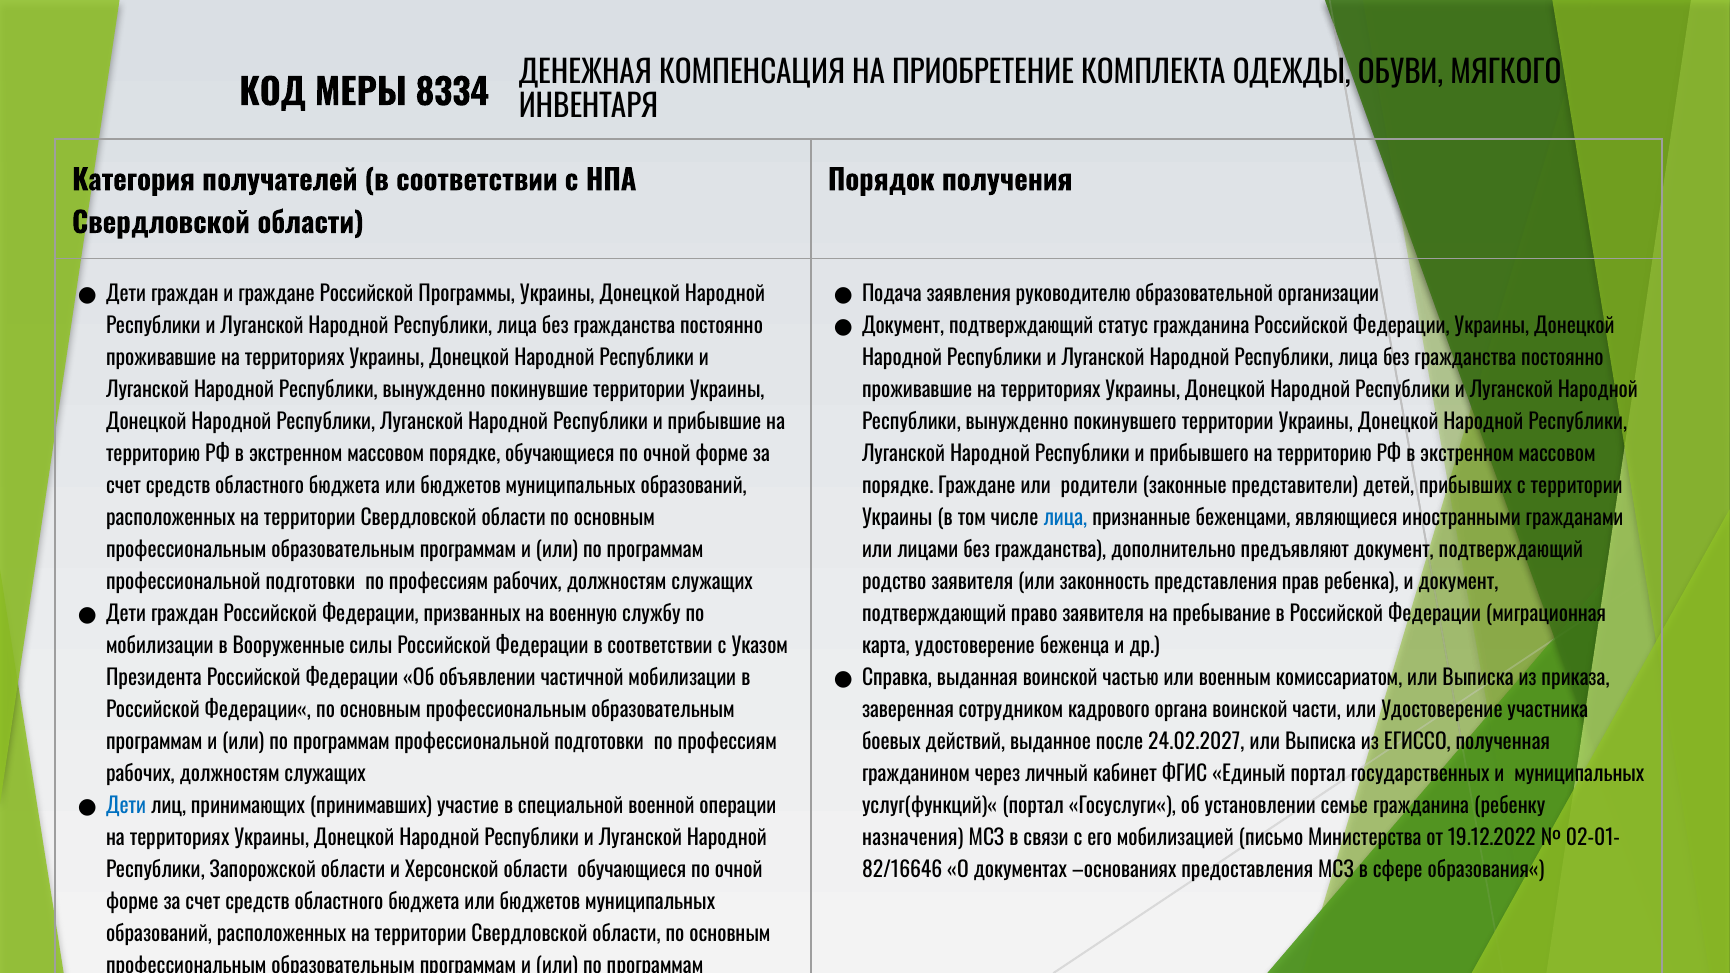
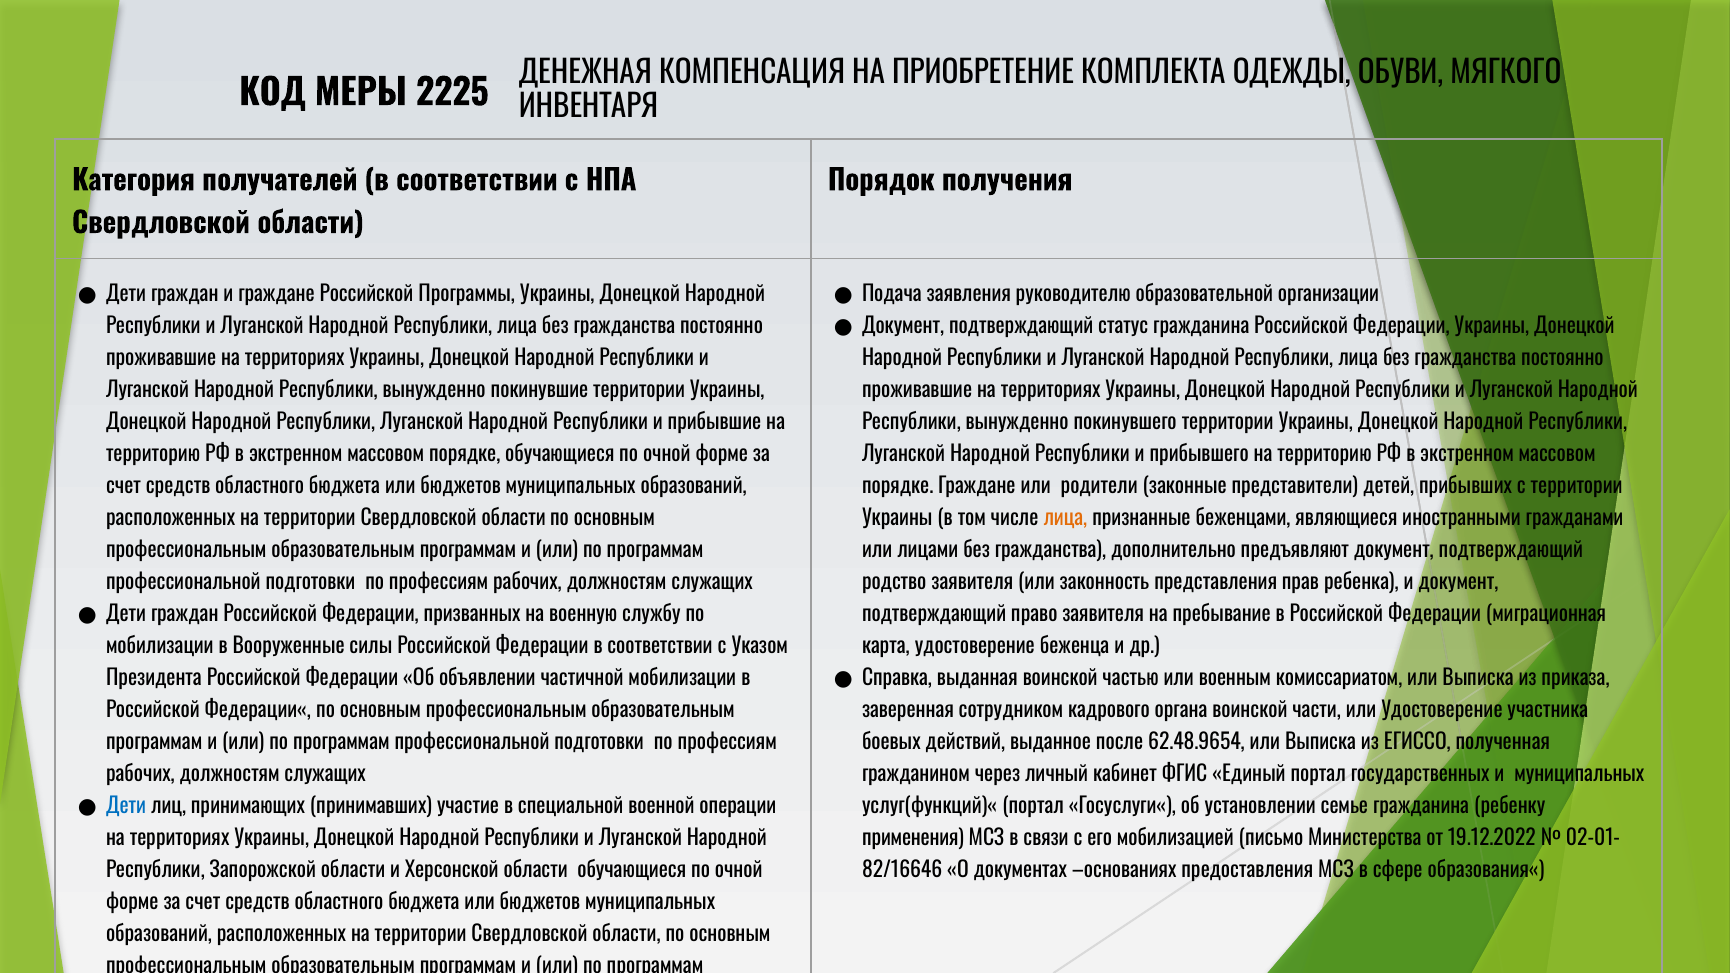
8334: 8334 -> 2225
лица at (1065, 519) colour: blue -> orange
24.02.2027: 24.02.2027 -> 62.48.9654
назначения: назначения -> применения
